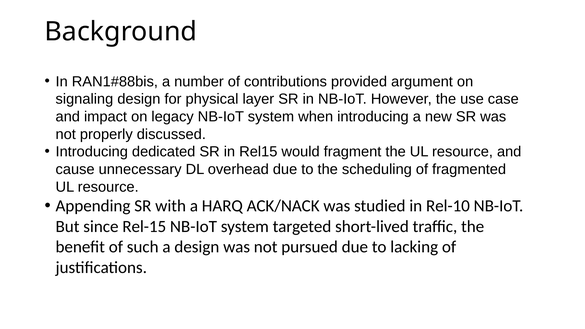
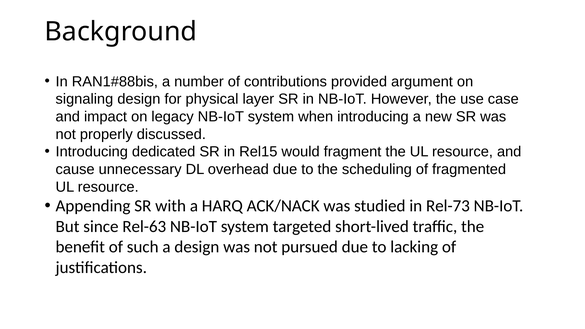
Rel-10: Rel-10 -> Rel-73
Rel-15: Rel-15 -> Rel-63
